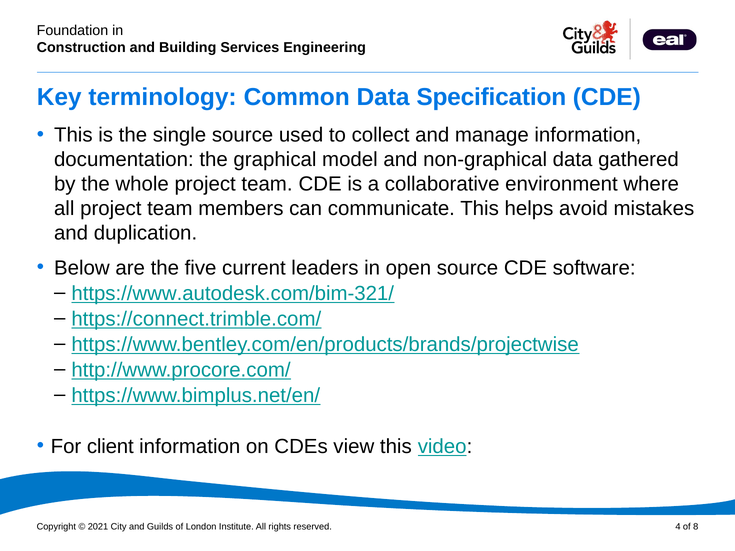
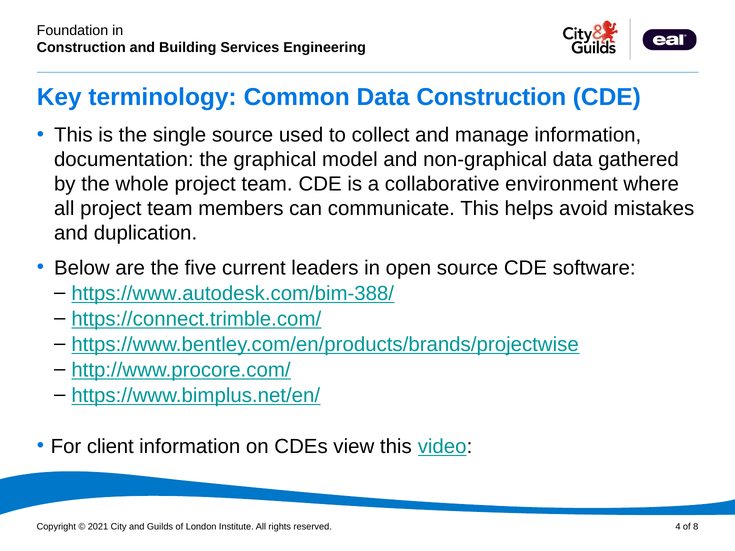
Data Specification: Specification -> Construction
https://www.autodesk.com/bim-321/: https://www.autodesk.com/bim-321/ -> https://www.autodesk.com/bim-388/
